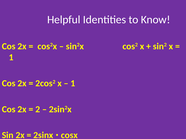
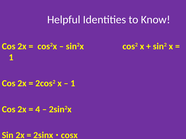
2: 2 -> 4
